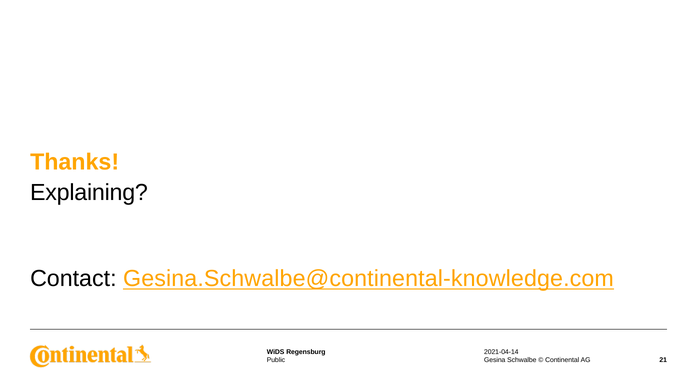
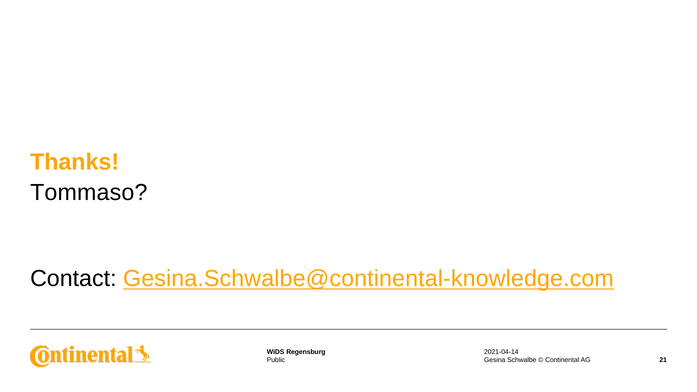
Explaining: Explaining -> Tommaso
